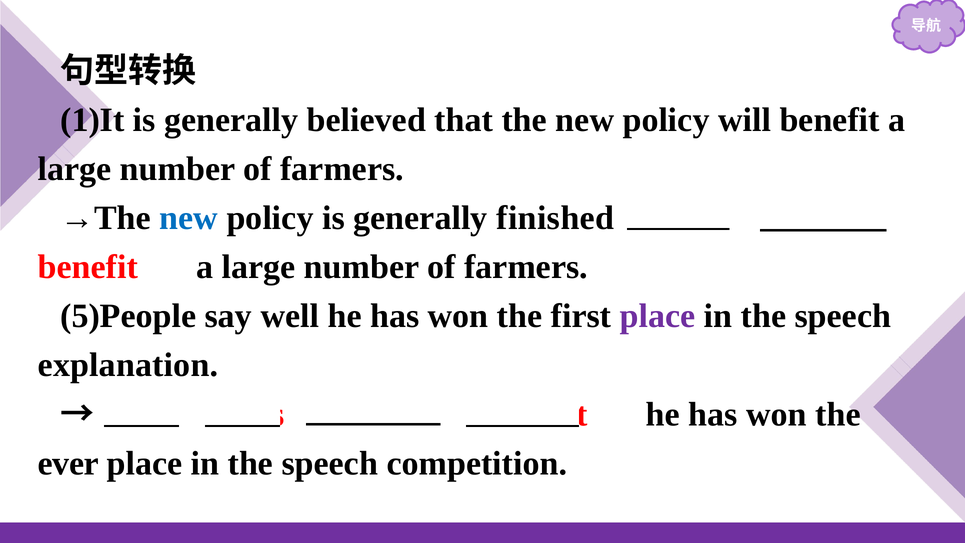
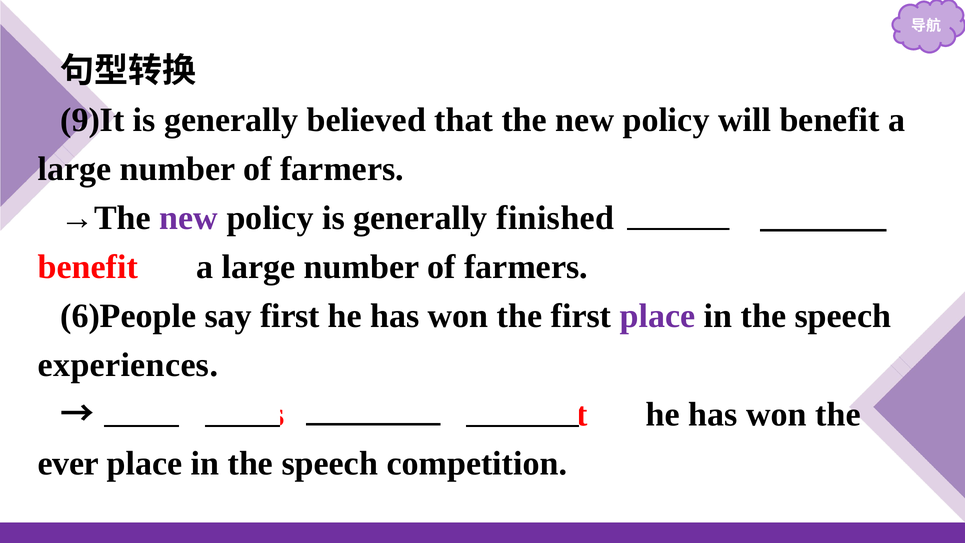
1)It: 1)It -> 9)It
new at (189, 218) colour: blue -> purple
5)People: 5)People -> 6)People
say well: well -> first
explanation: explanation -> experiences
